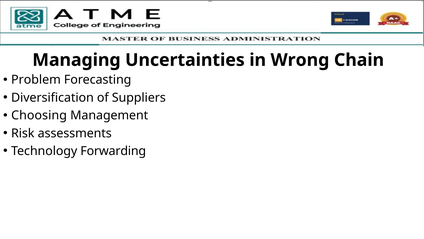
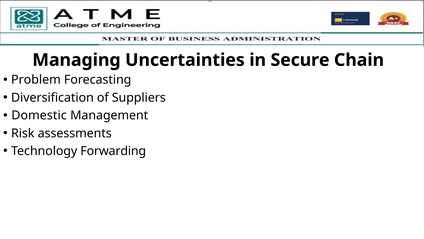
Wrong: Wrong -> Secure
Choosing: Choosing -> Domestic
